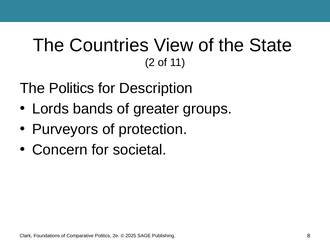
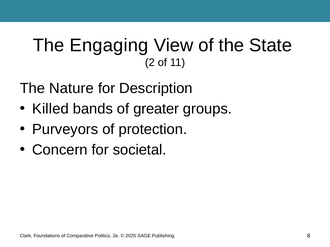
Countries: Countries -> Engaging
The Politics: Politics -> Nature
Lords: Lords -> Killed
